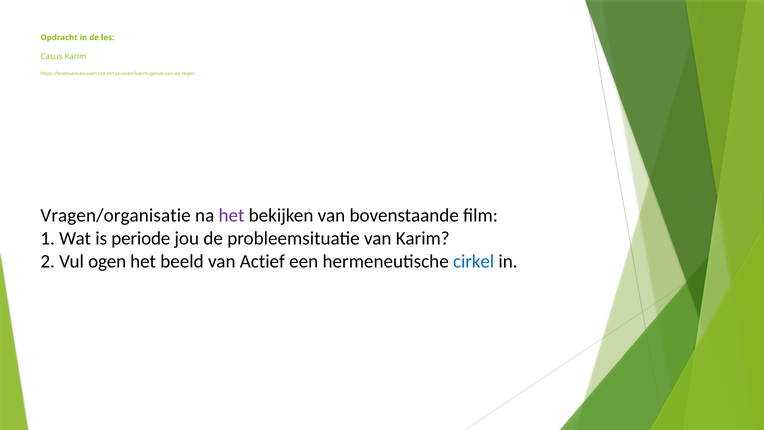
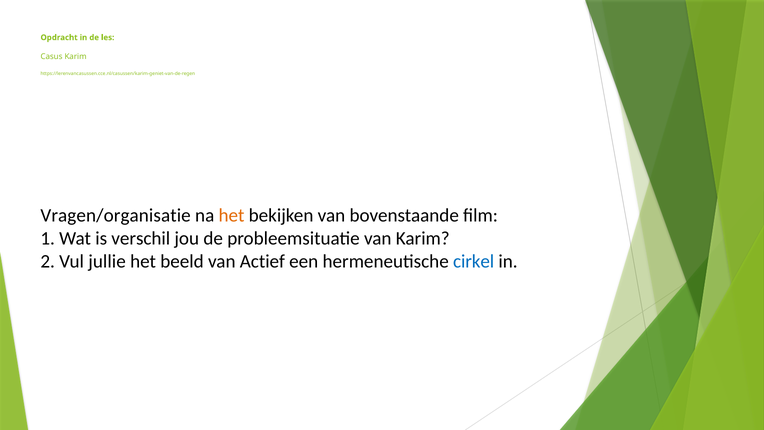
het at (232, 216) colour: purple -> orange
periode: periode -> verschil
ogen: ogen -> jullie
